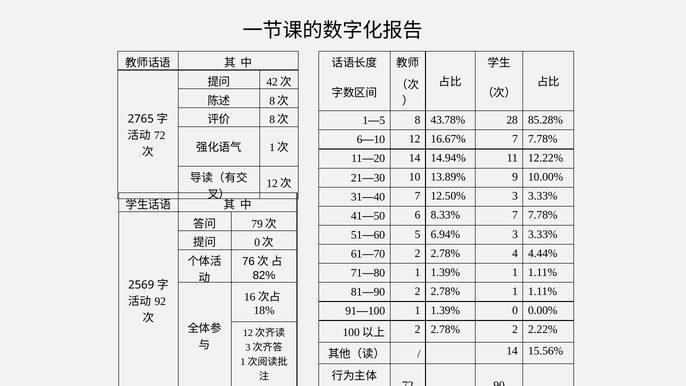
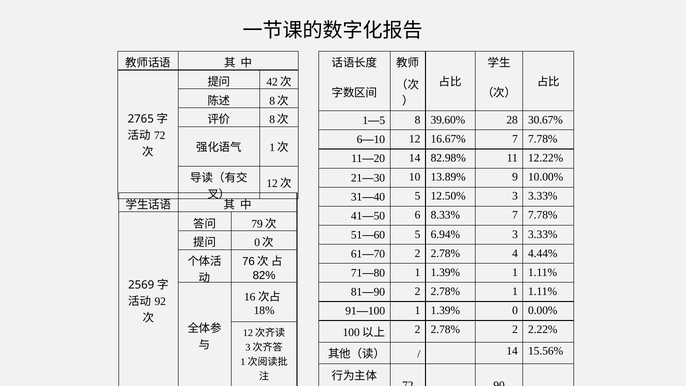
43.78%: 43.78% -> 39.60%
85.28%: 85.28% -> 30.67%
14.94%: 14.94% -> 82.98%
31—40 7: 7 -> 5
